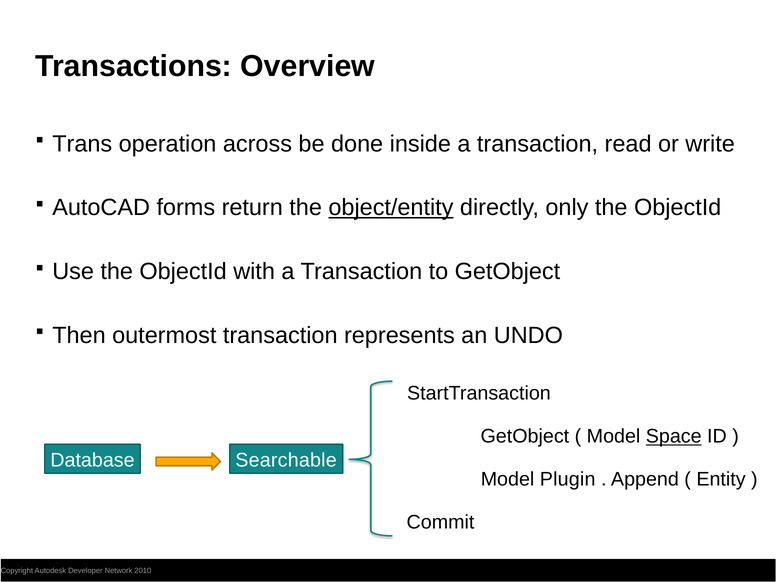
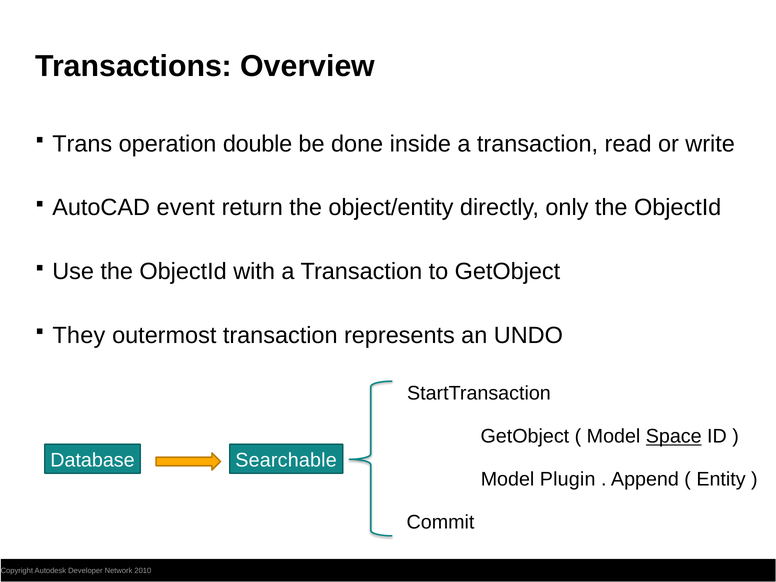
across: across -> double
forms: forms -> event
object/entity underline: present -> none
Then: Then -> They
